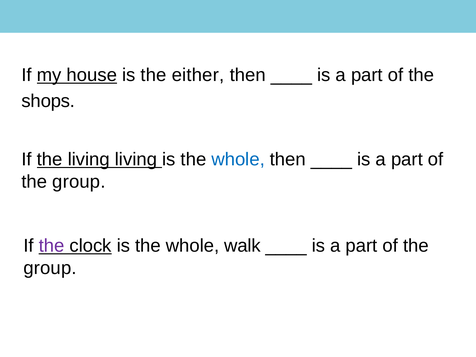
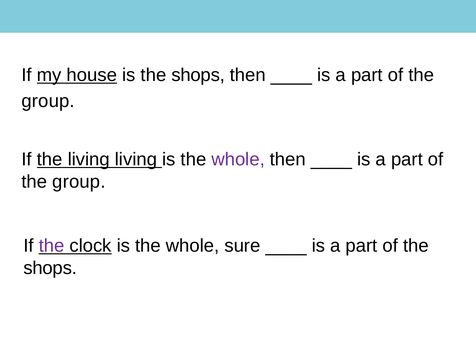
is the either: either -> shops
shops at (48, 101): shops -> group
whole at (238, 159) colour: blue -> purple
walk: walk -> sure
group at (50, 268): group -> shops
